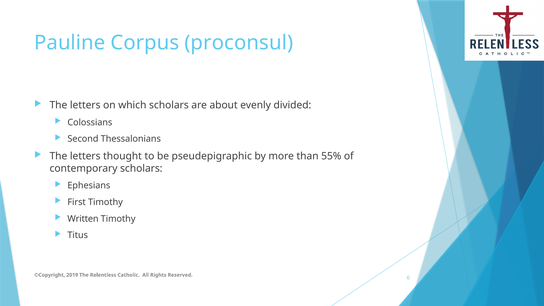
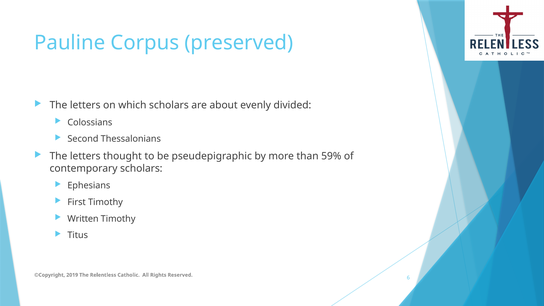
proconsul: proconsul -> preserved
55%: 55% -> 59%
